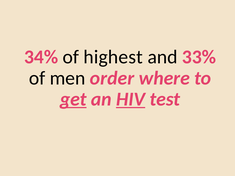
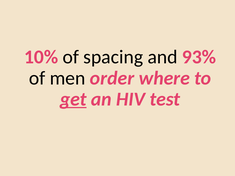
34%: 34% -> 10%
highest: highest -> spacing
33%: 33% -> 93%
HIV underline: present -> none
